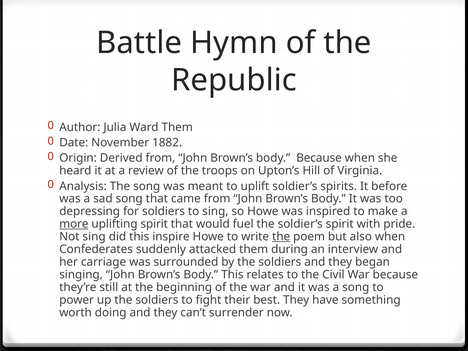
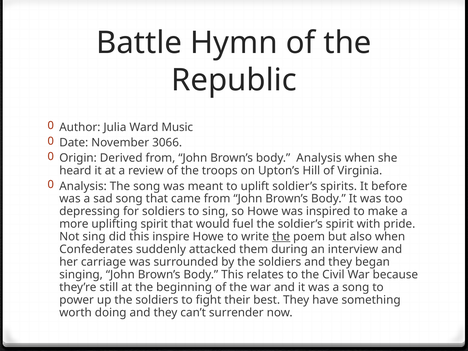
Ward Them: Them -> Music
1882: 1882 -> 3066
body Because: Because -> Analysis
more underline: present -> none
